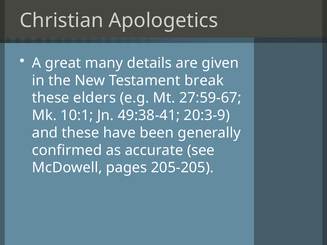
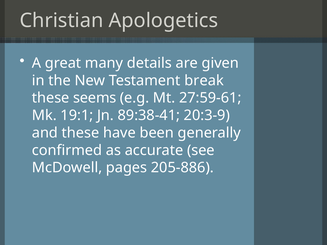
elders: elders -> seems
27:59-67: 27:59-67 -> 27:59-61
10:1: 10:1 -> 19:1
49:38-41: 49:38-41 -> 89:38-41
205-205: 205-205 -> 205-886
